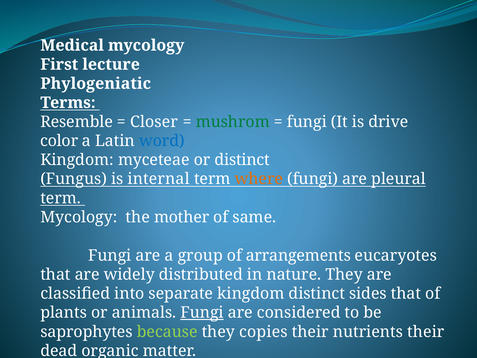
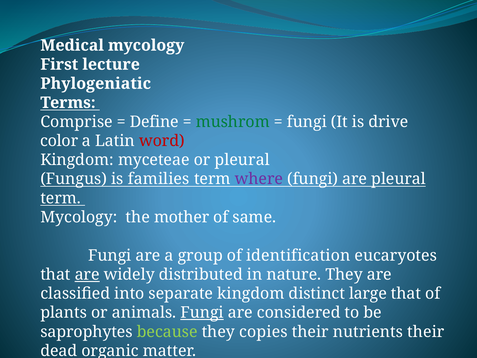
Resemble: Resemble -> Comprise
Closer: Closer -> Define
word colour: blue -> red
or distinct: distinct -> pleural
internal: internal -> families
where colour: orange -> purple
arrangements: arrangements -> identification
are at (87, 274) underline: none -> present
sides: sides -> large
